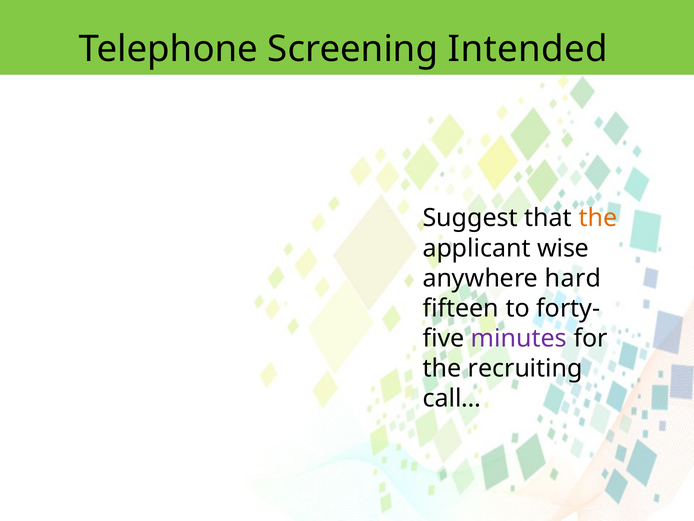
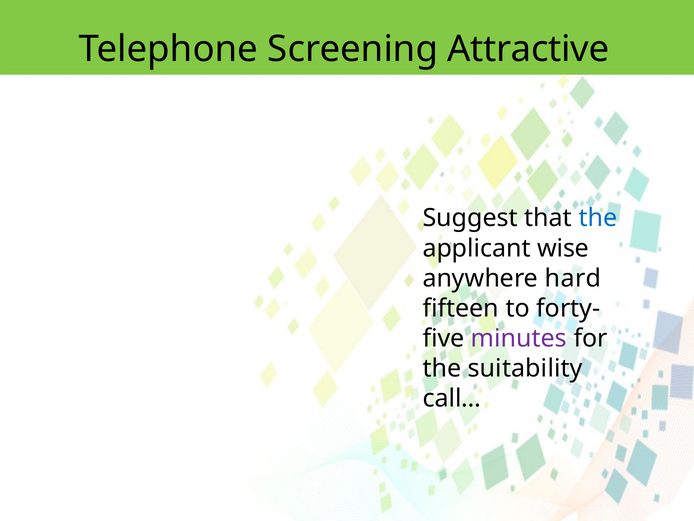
Intended: Intended -> Attractive
the at (598, 218) colour: orange -> blue
recruiting: recruiting -> suitability
